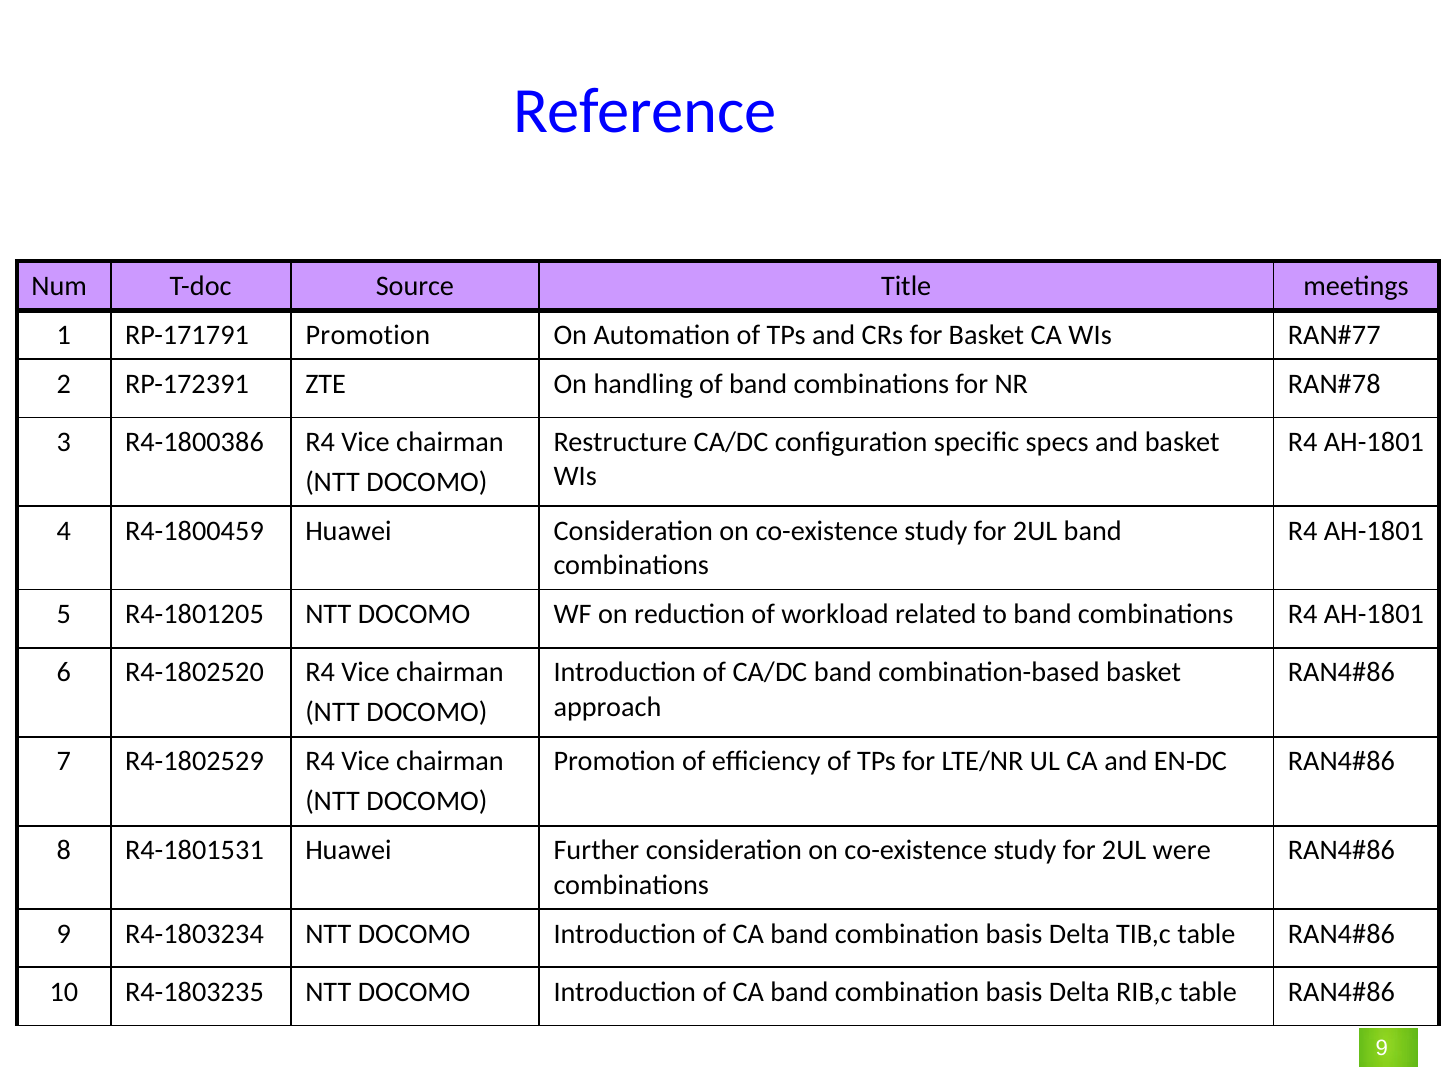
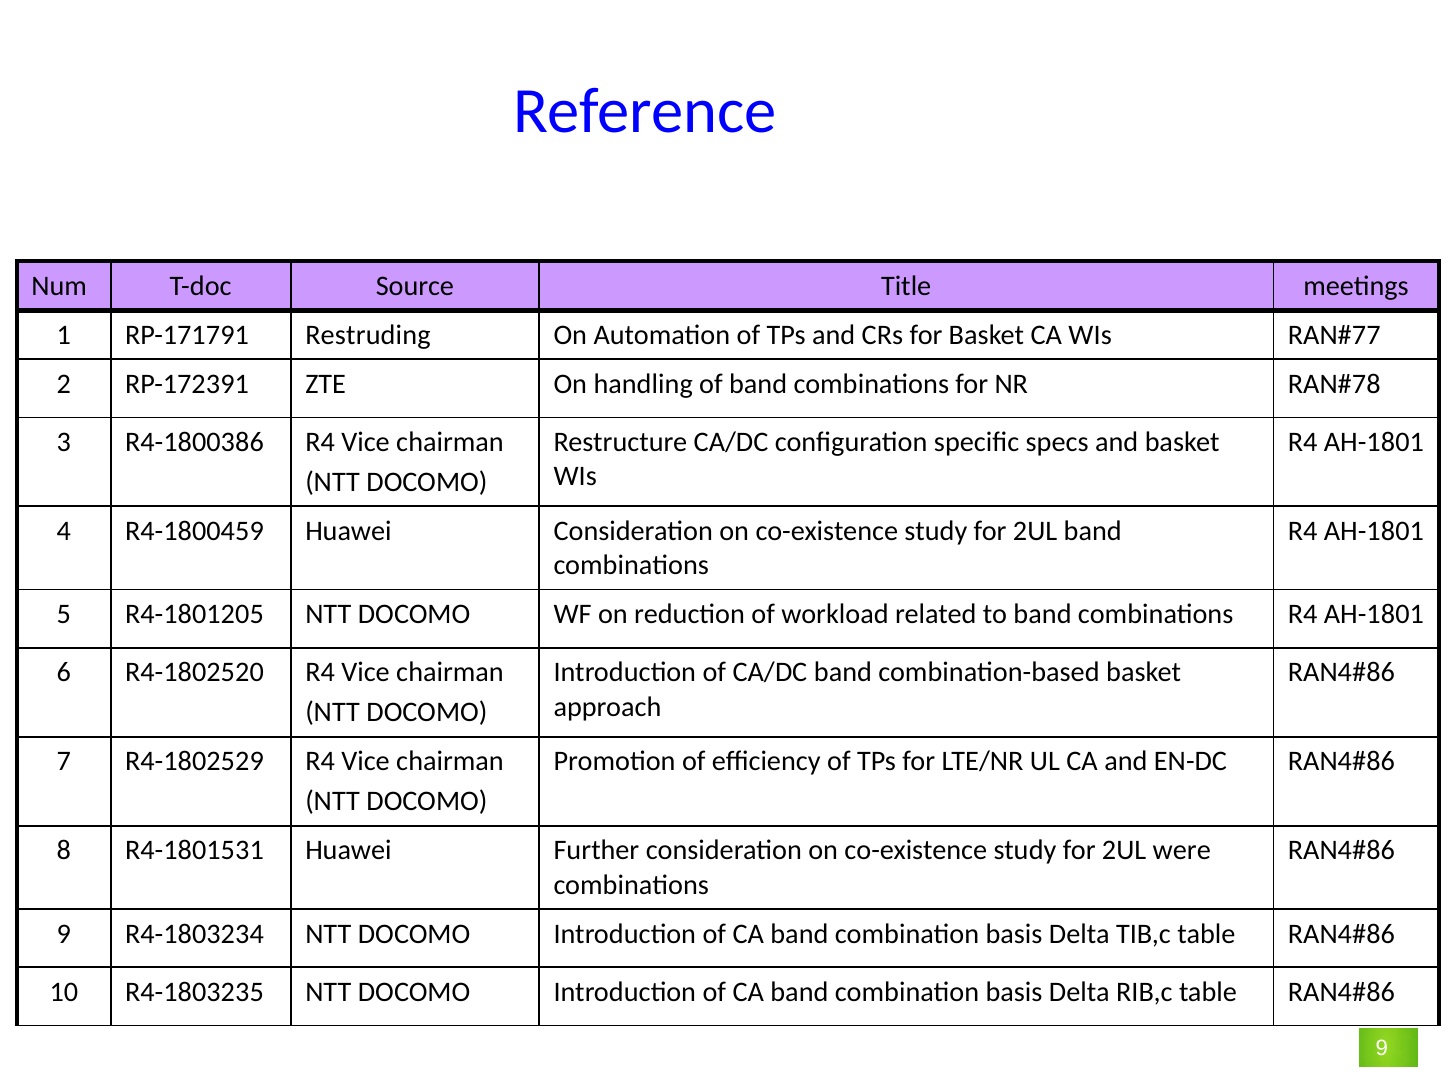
RP-171791 Promotion: Promotion -> Restruding
